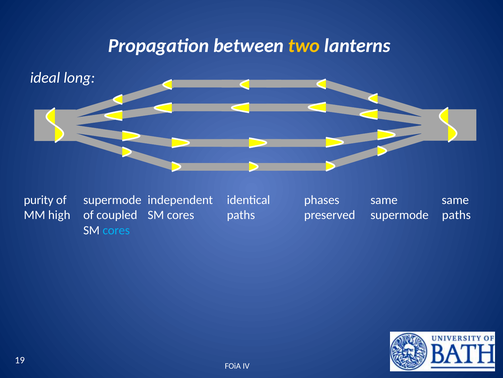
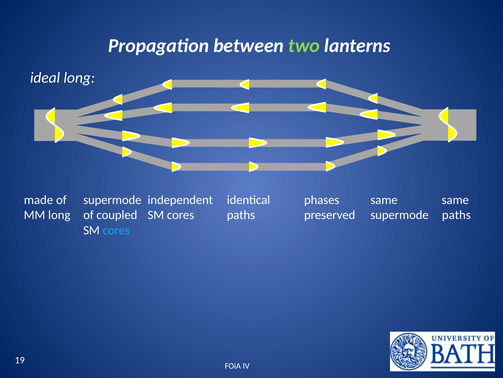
two colour: yellow -> light green
purity: purity -> made
MM high: high -> long
